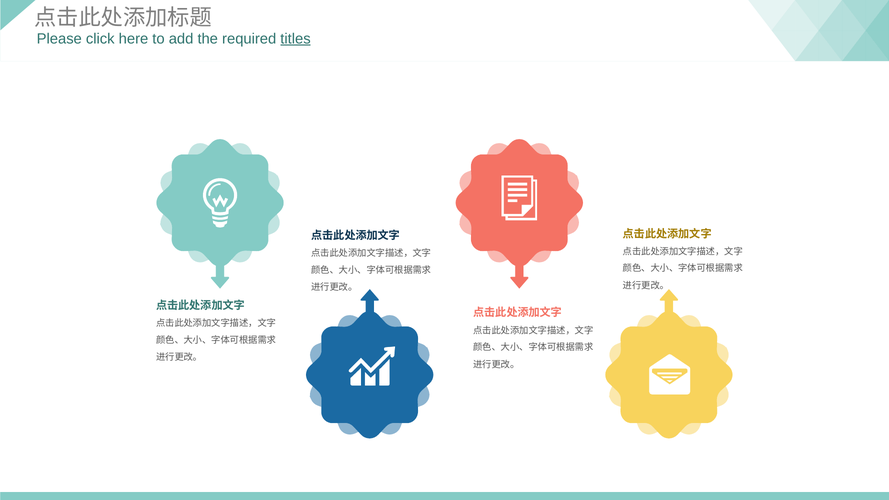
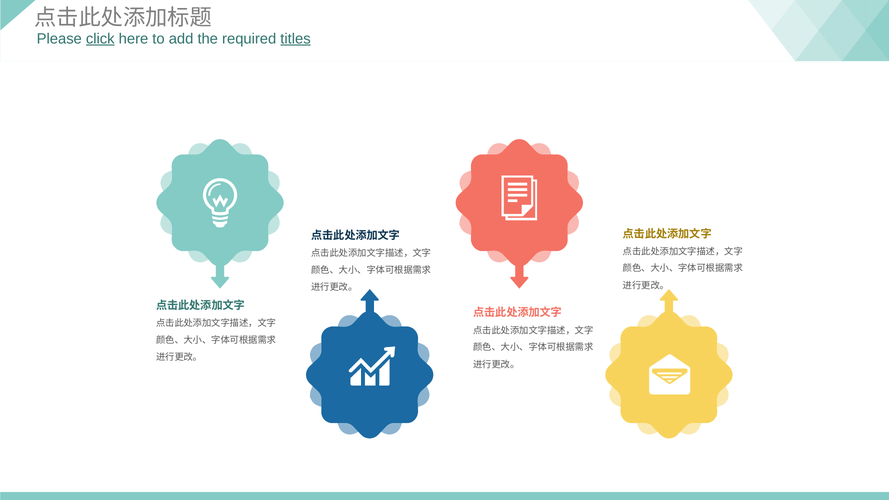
click underline: none -> present
